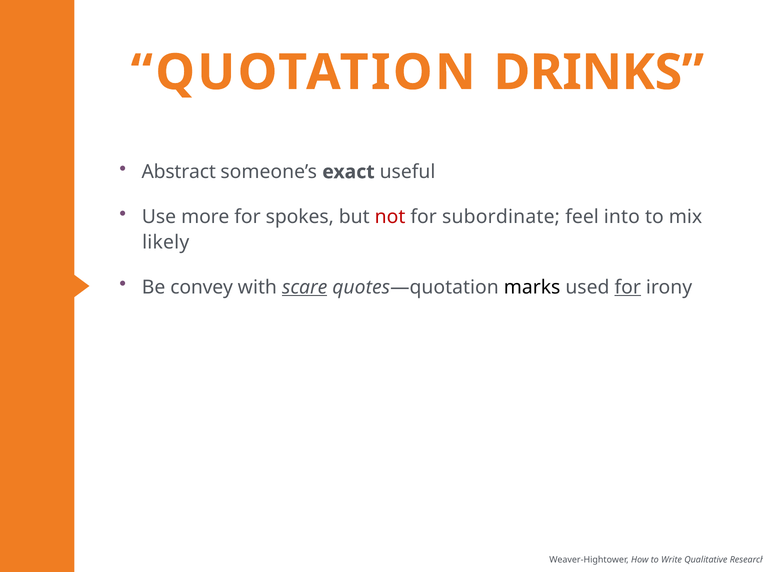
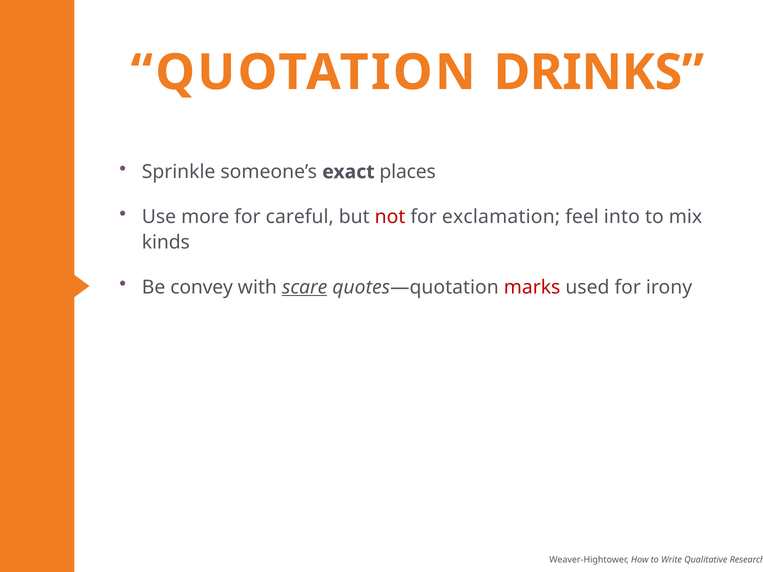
Abstract: Abstract -> Sprinkle
useful: useful -> places
spokes: spokes -> careful
subordinate: subordinate -> exclamation
likely: likely -> kinds
marks colour: black -> red
for at (628, 287) underline: present -> none
